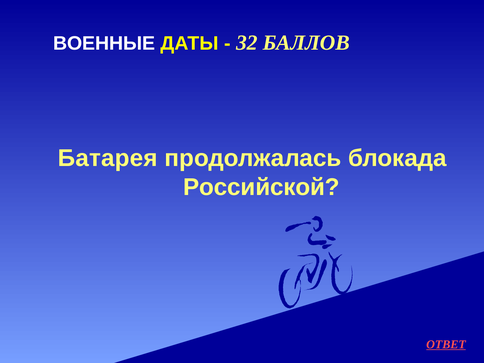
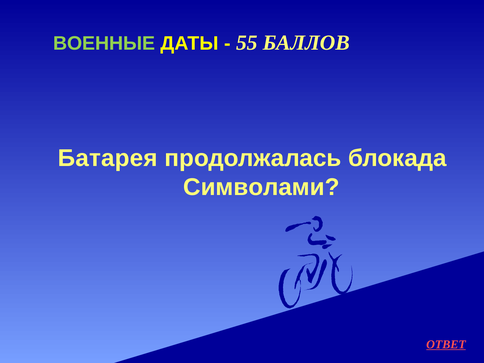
ВОЕННЫЕ colour: white -> light green
32: 32 -> 55
Российской: Российской -> Символами
